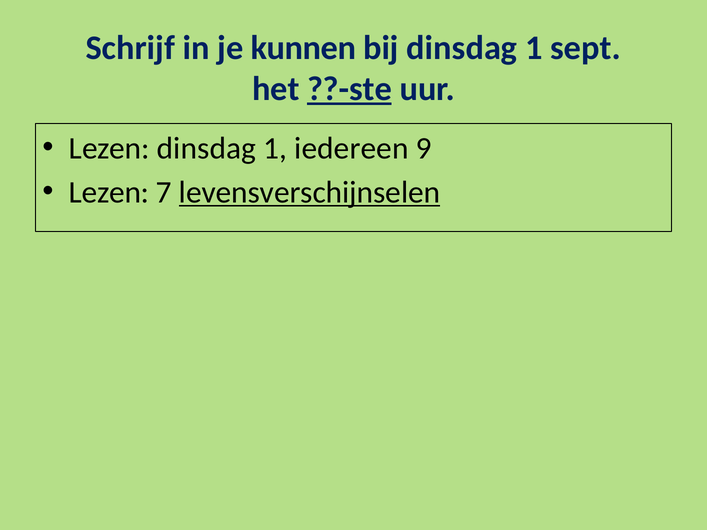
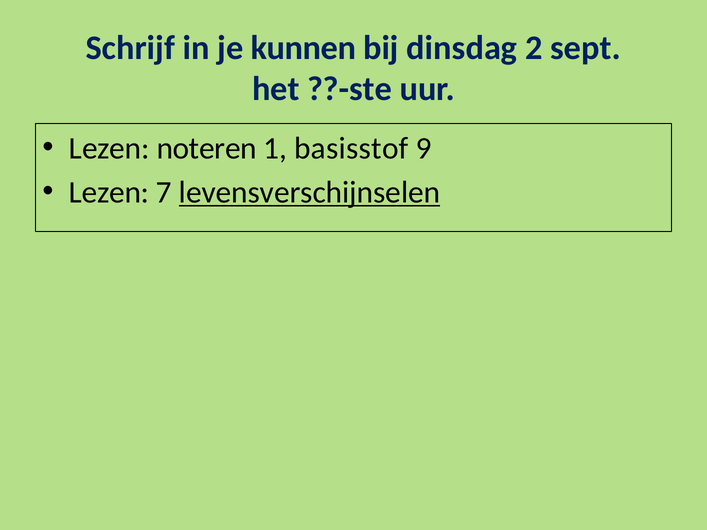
bij dinsdag 1: 1 -> 2
??-ste underline: present -> none
Lezen dinsdag: dinsdag -> noteren
iedereen: iedereen -> basisstof
